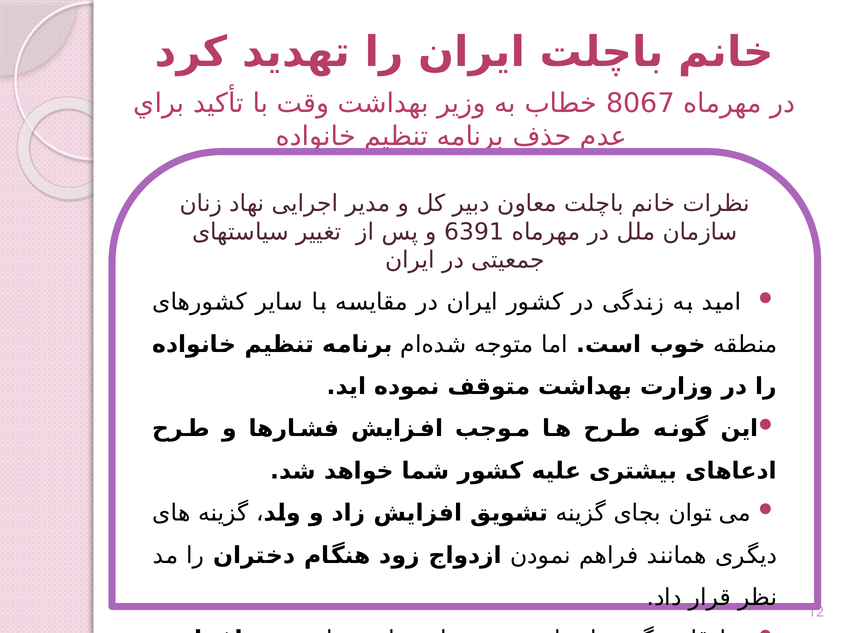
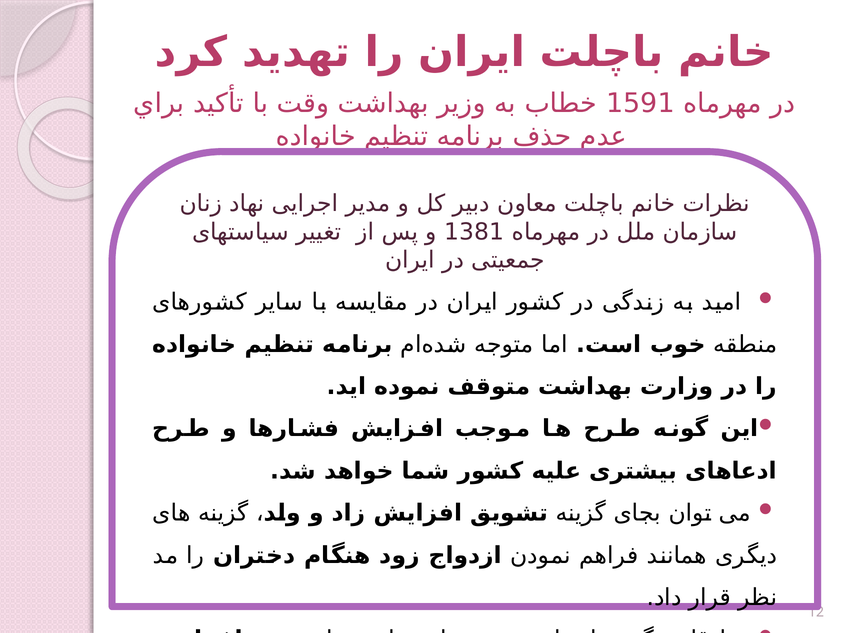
8067: 8067 -> 1591
6391: 6391 -> 1381
